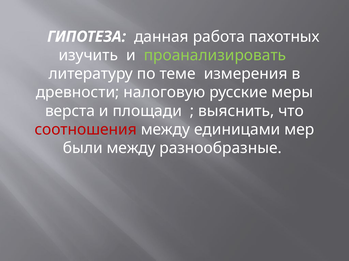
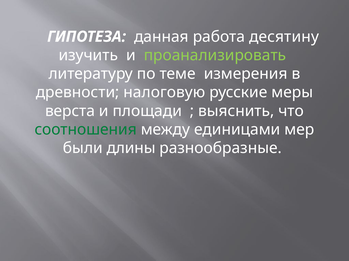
пахотных: пахотных -> десятину
соотношения colour: red -> green
были между: между -> длины
